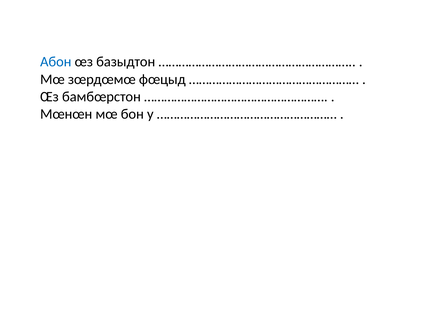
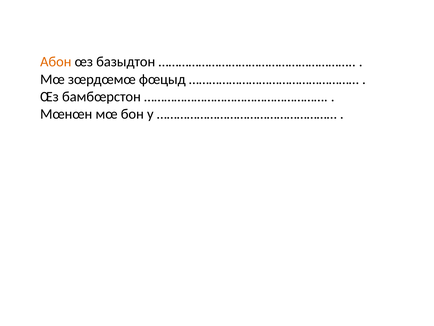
Абон colour: blue -> orange
